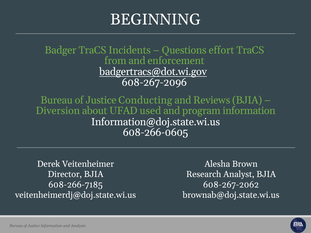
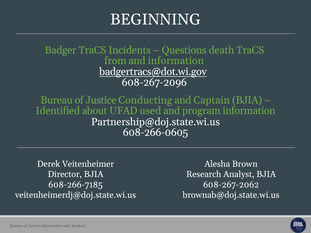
effort: effort -> death
and enforcement: enforcement -> information
Reviews: Reviews -> Captain
Diversion: Diversion -> Identified
Information@doj.state.wi.us: Information@doj.state.wi.us -> Partnership@doj.state.wi.us
